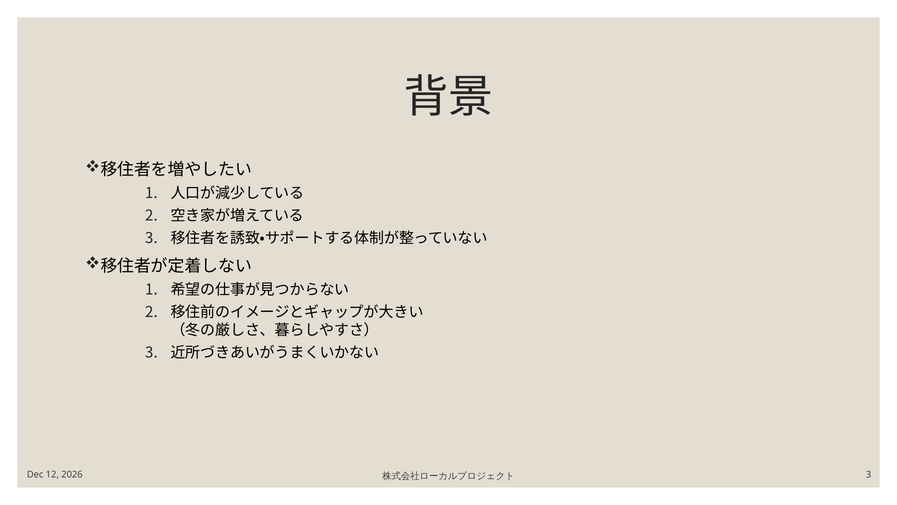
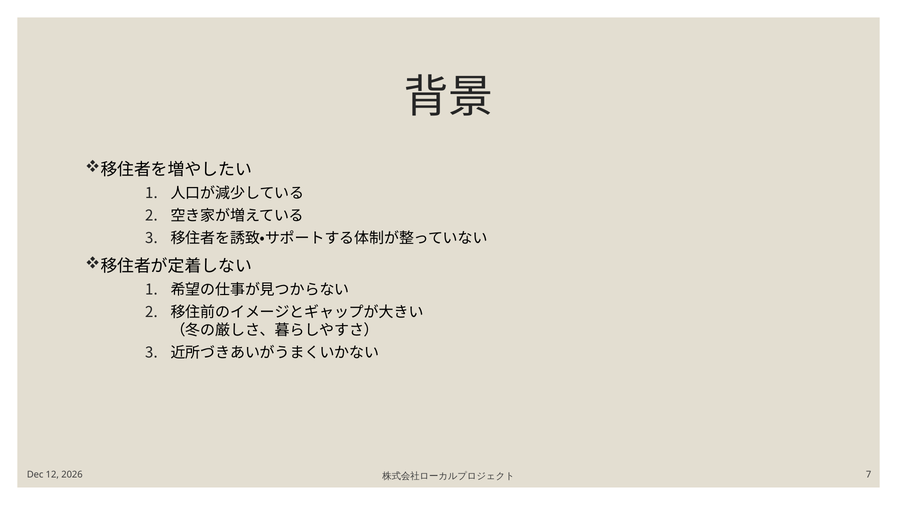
3 at (869, 474): 3 -> 7
